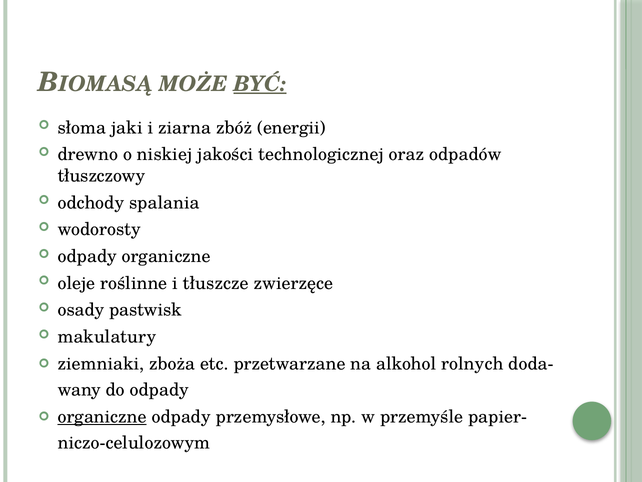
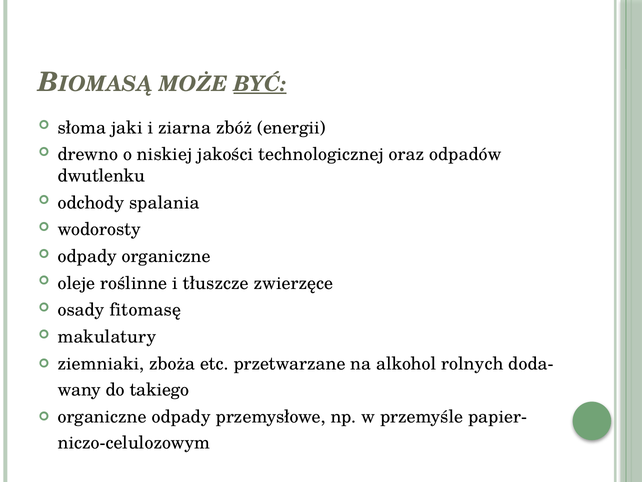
tłuszczowy: tłuszczowy -> dwutlenku
pastwisk: pastwisk -> fitomasę
do odpady: odpady -> takiego
organiczne at (102, 416) underline: present -> none
